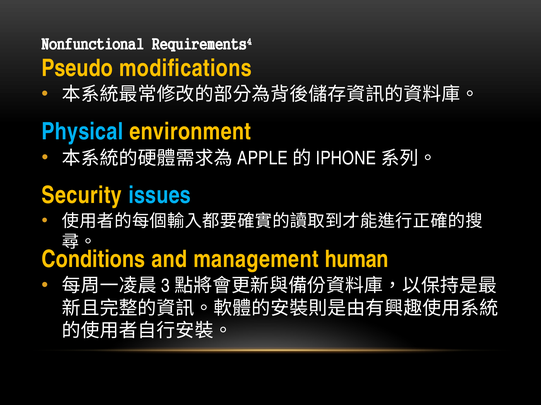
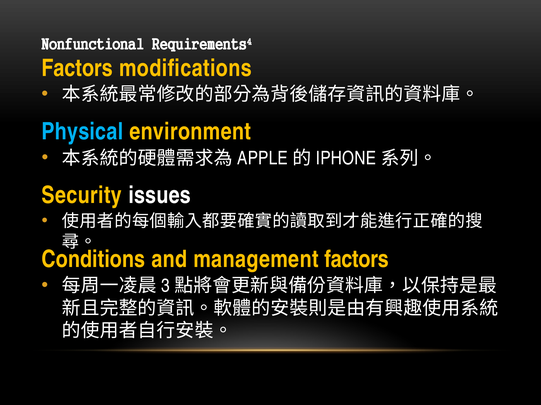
Pseudo at (77, 68): Pseudo -> Factors
issues colour: light blue -> white
management human: human -> factors
